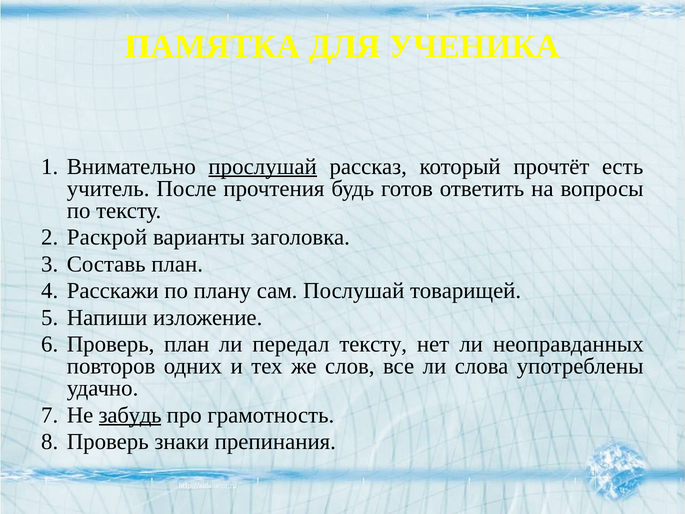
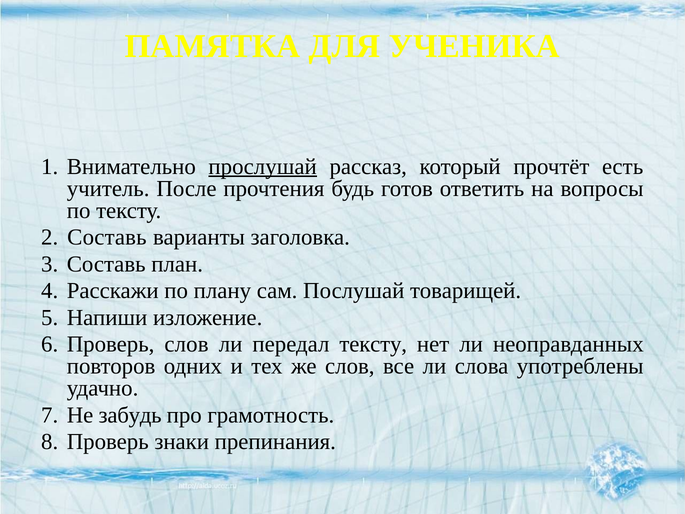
Раскрой at (107, 237): Раскрой -> Составь
Проверь план: план -> слов
забудь underline: present -> none
